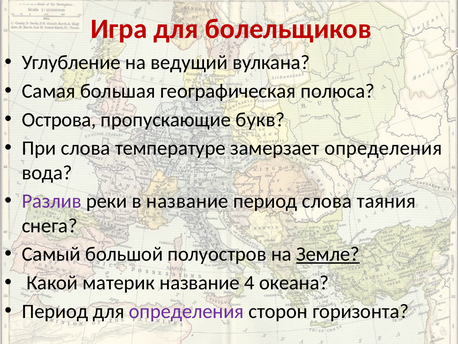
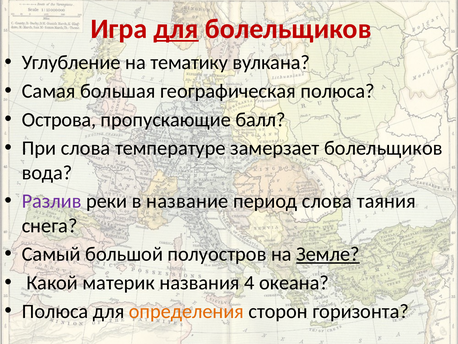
для at (176, 29) underline: none -> present
ведущий: ведущий -> тематику
букв: букв -> балл
замерзает определения: определения -> болельщиков
материк название: название -> названия
Период at (55, 311): Период -> Полюса
определения at (186, 311) colour: purple -> orange
